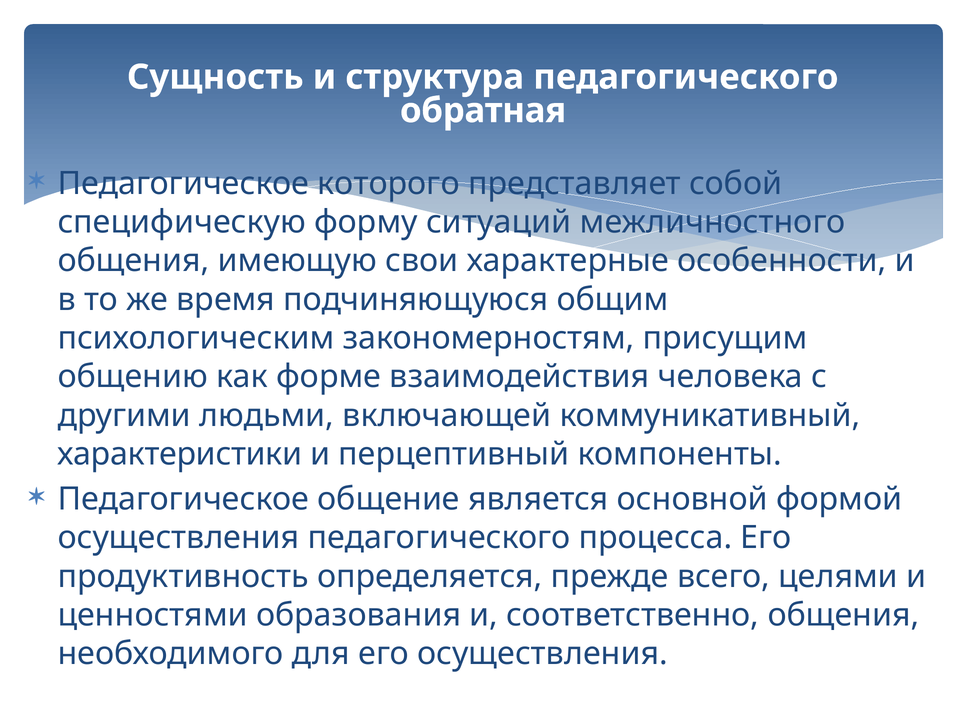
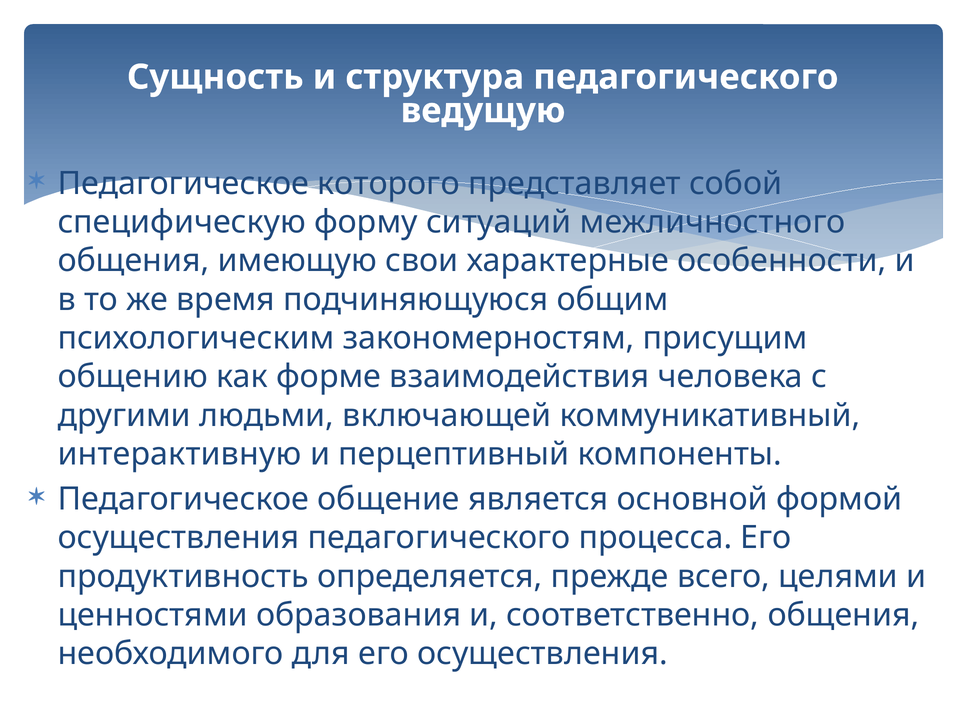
обратная: обратная -> ведущую
характеристики: характеристики -> интерактивную
